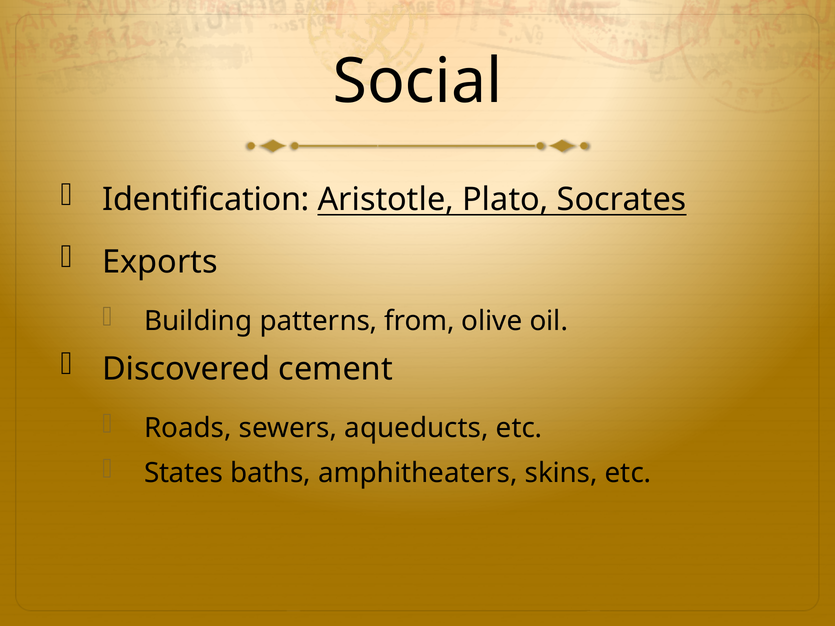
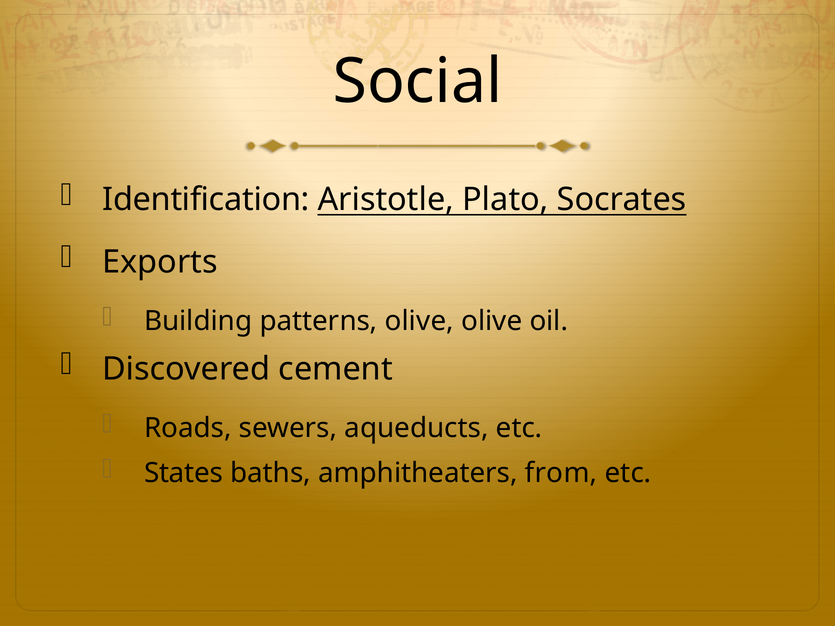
patterns from: from -> olive
skins: skins -> from
